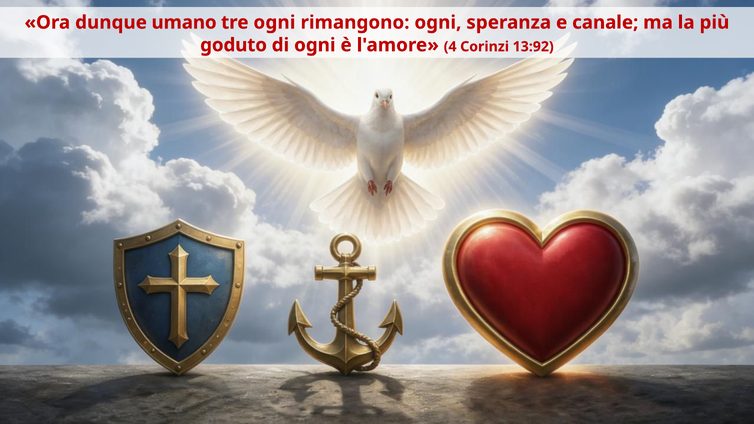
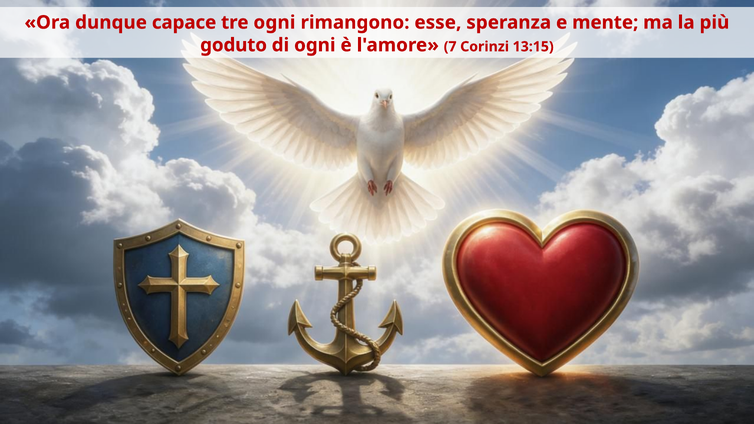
umano: umano -> capace
rimangono ogni: ogni -> esse
canale: canale -> mente
4: 4 -> 7
13:92: 13:92 -> 13:15
